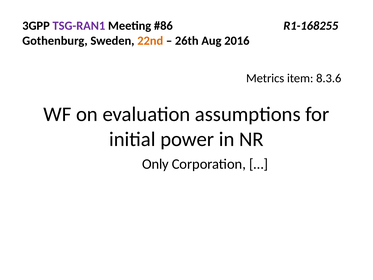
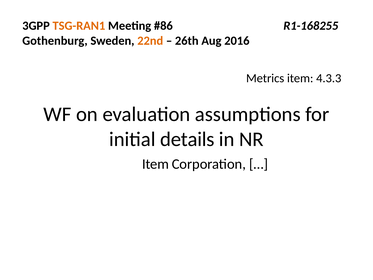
TSG-RAN1 colour: purple -> orange
8.3.6: 8.3.6 -> 4.3.3
power: power -> details
Only at (155, 164): Only -> Item
